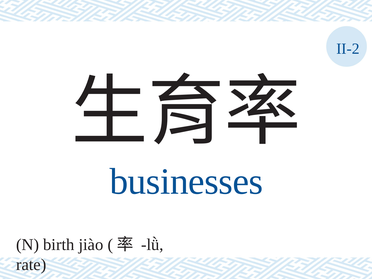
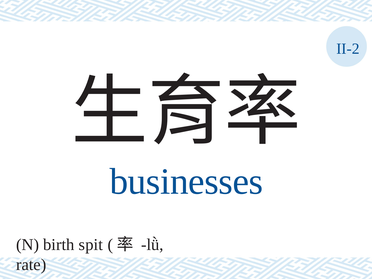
jiào: jiào -> spit
